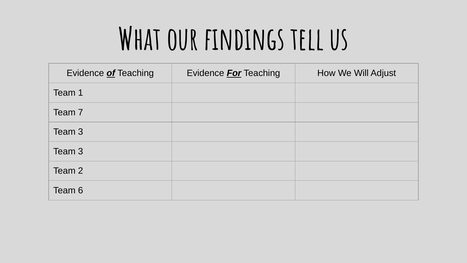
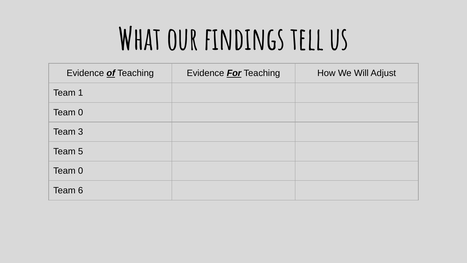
7 at (81, 112): 7 -> 0
3 at (81, 151): 3 -> 5
2 at (81, 171): 2 -> 0
